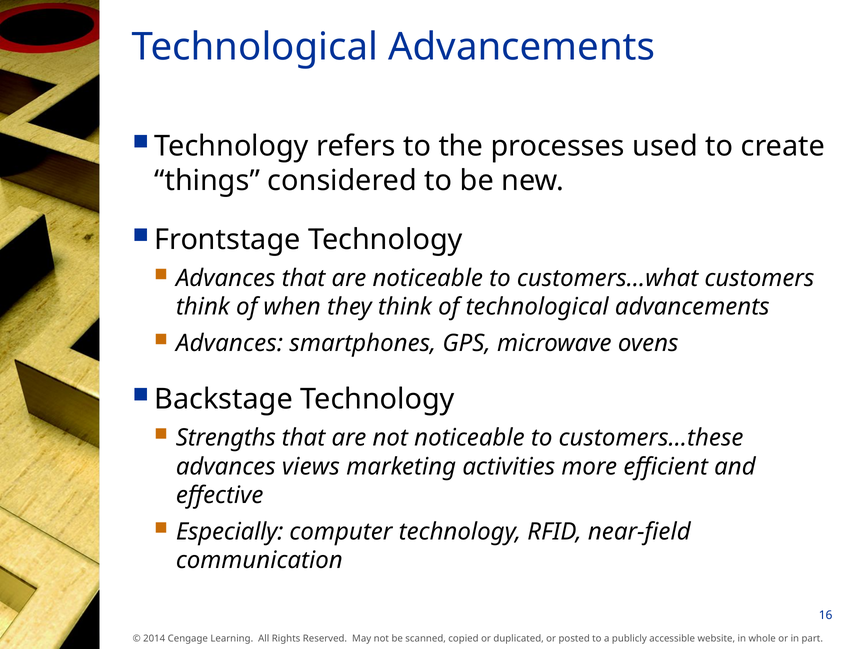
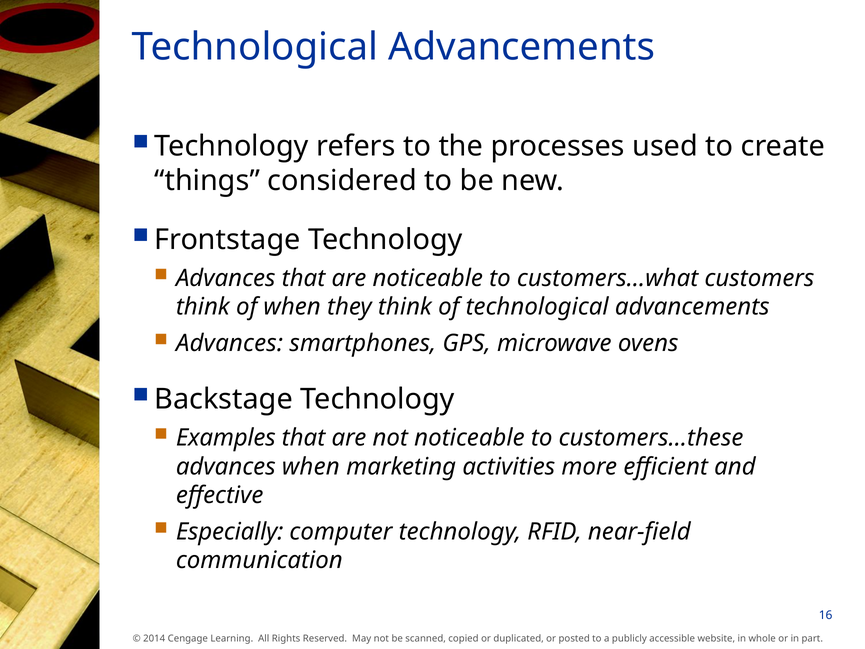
Strengths: Strengths -> Examples
advances views: views -> when
